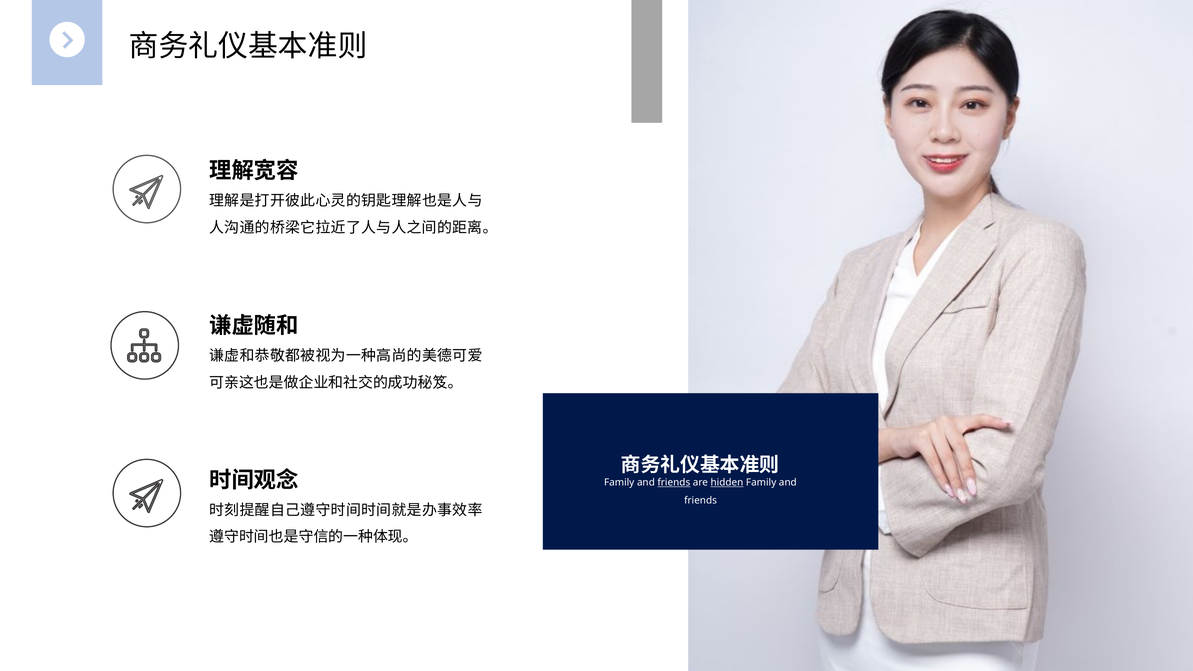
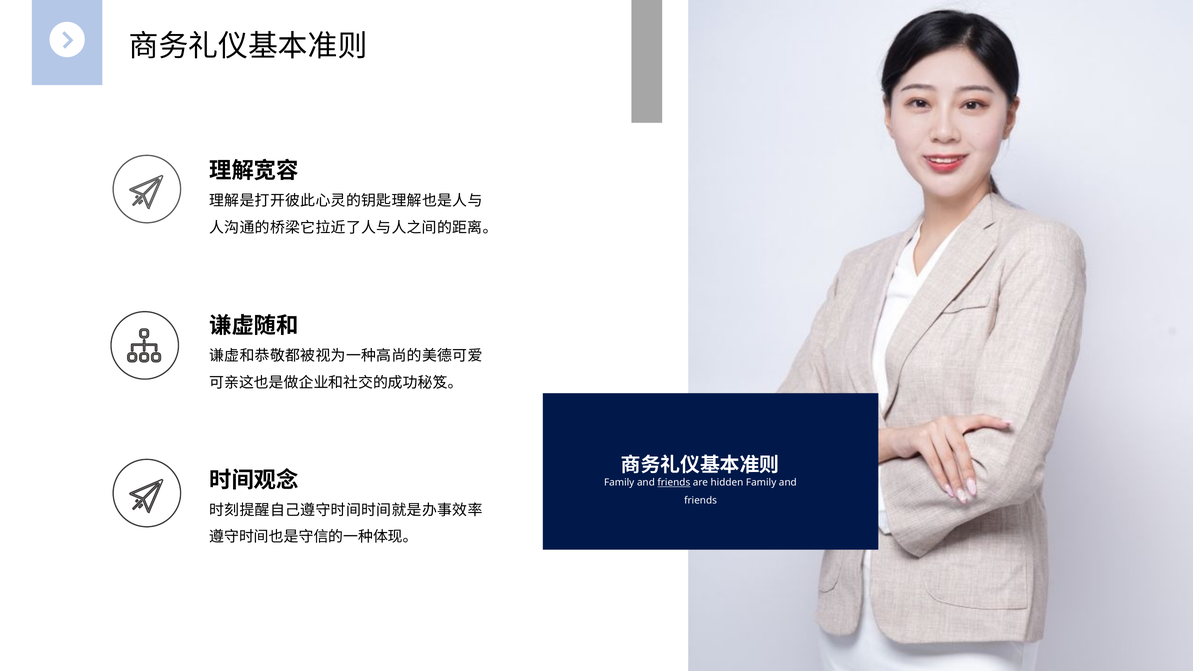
hidden underline: present -> none
